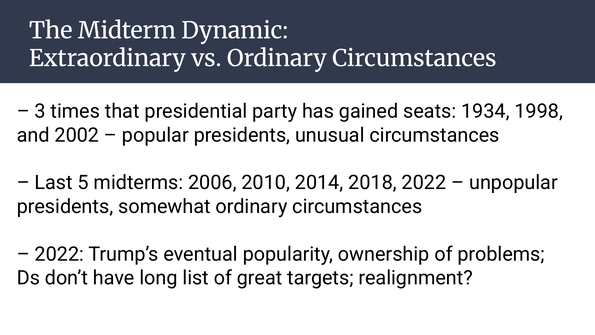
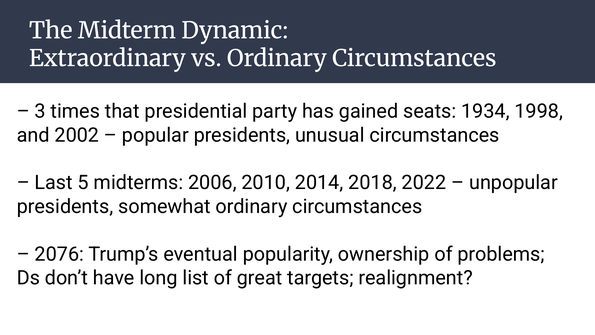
2022 at (59, 254): 2022 -> 2076
